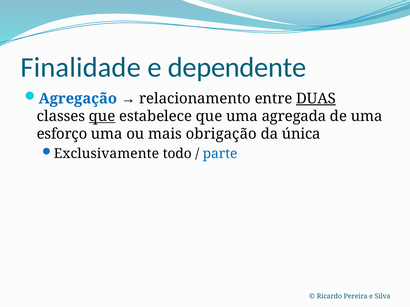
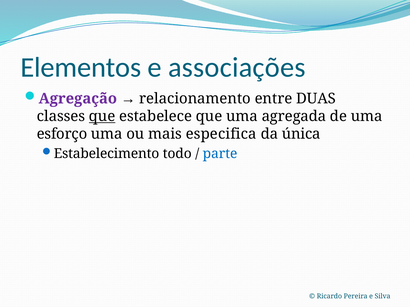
Finalidade: Finalidade -> Elementos
dependente: dependente -> associações
Agregação colour: blue -> purple
DUAS underline: present -> none
obrigação: obrigação -> especifica
Exclusivamente: Exclusivamente -> Estabelecimento
